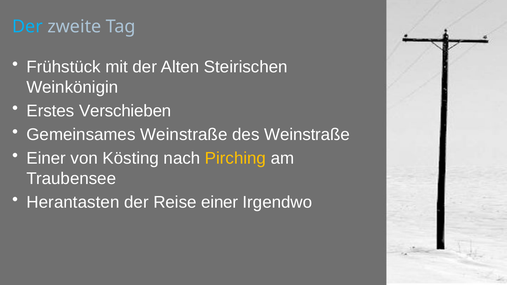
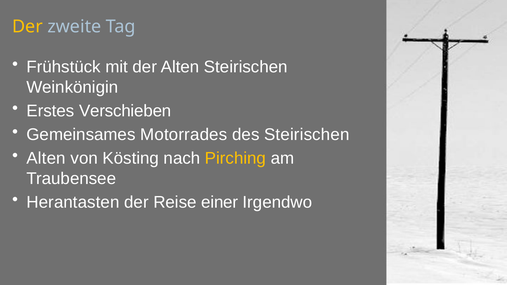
Der at (28, 27) colour: light blue -> yellow
Gemeinsames Weinstraße: Weinstraße -> Motorrades
des Weinstraße: Weinstraße -> Steirischen
Einer at (46, 158): Einer -> Alten
